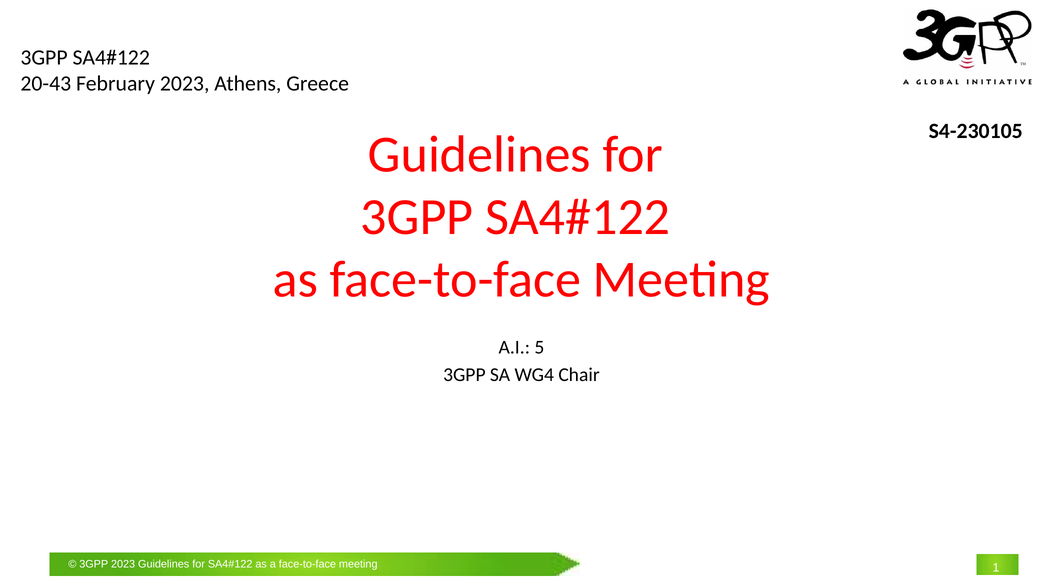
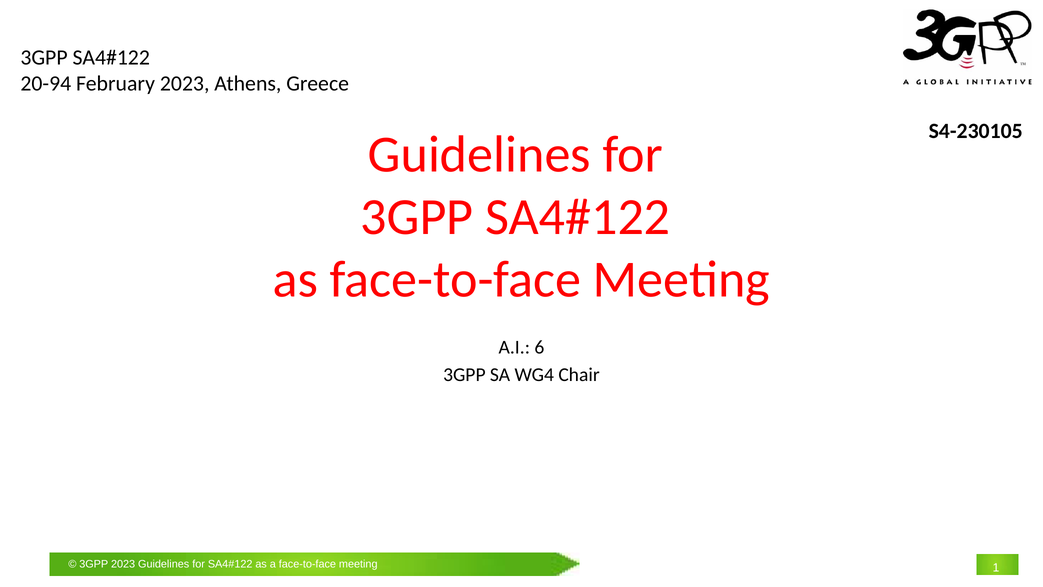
20-43: 20-43 -> 20-94
5: 5 -> 6
